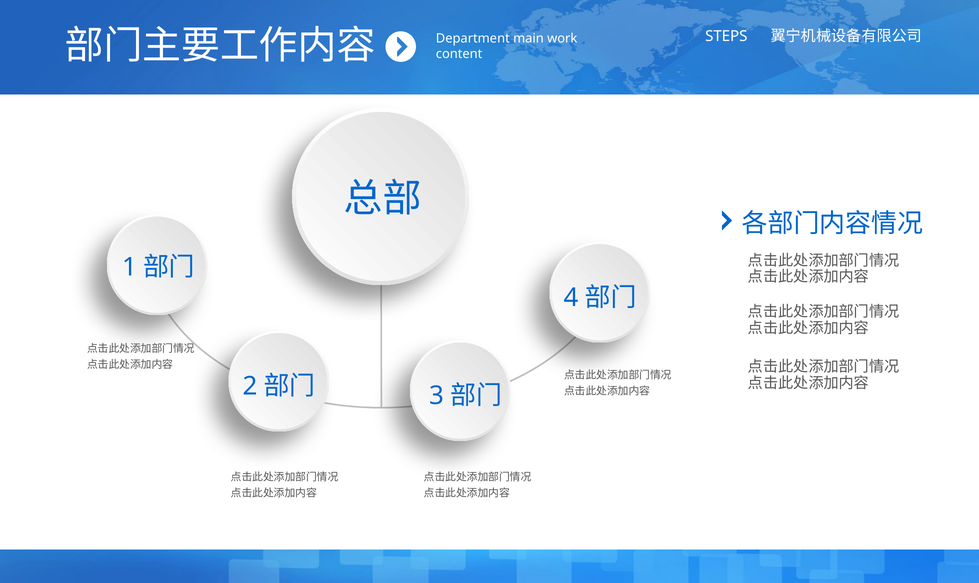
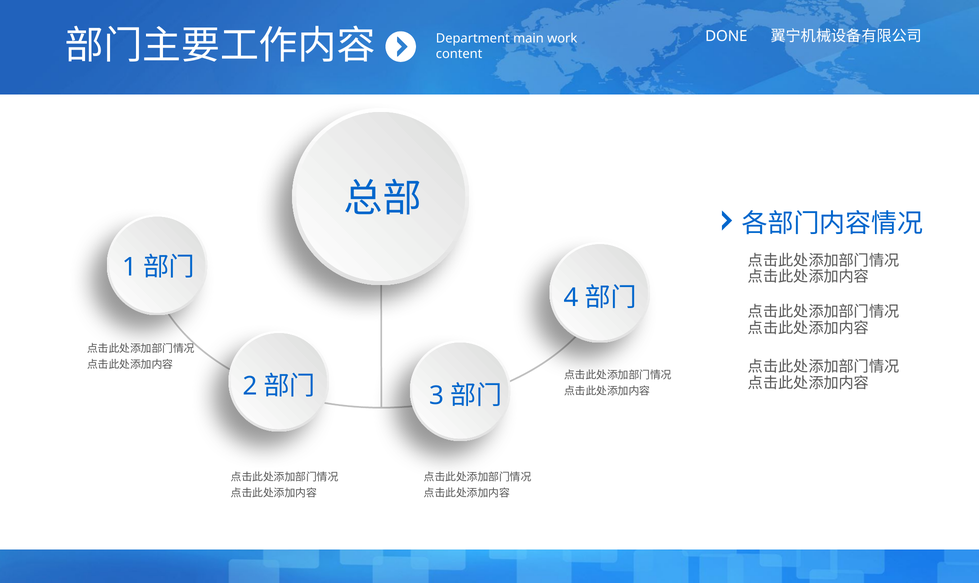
STEPS: STEPS -> DONE
